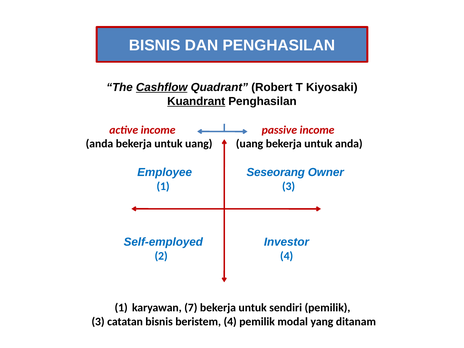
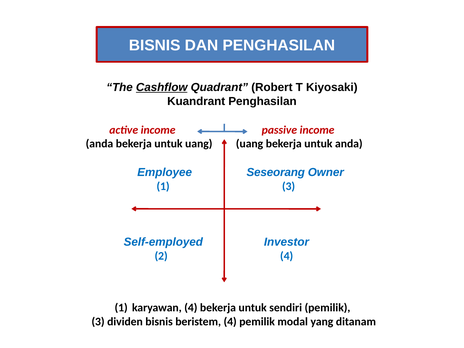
Kuandrant underline: present -> none
karyawan 7: 7 -> 4
catatan: catatan -> dividen
